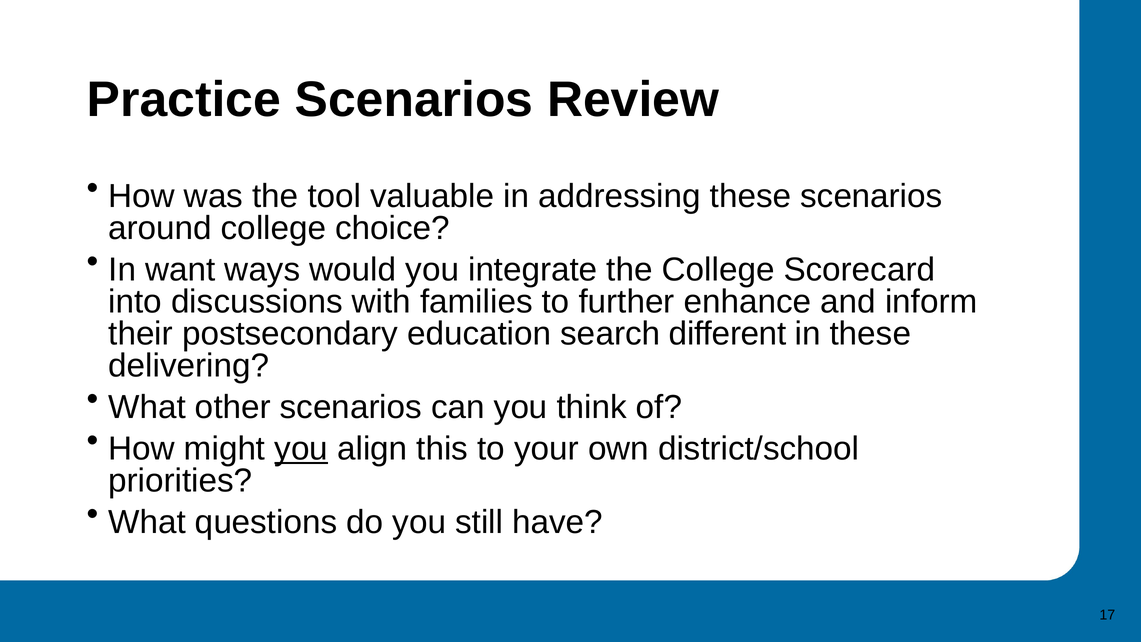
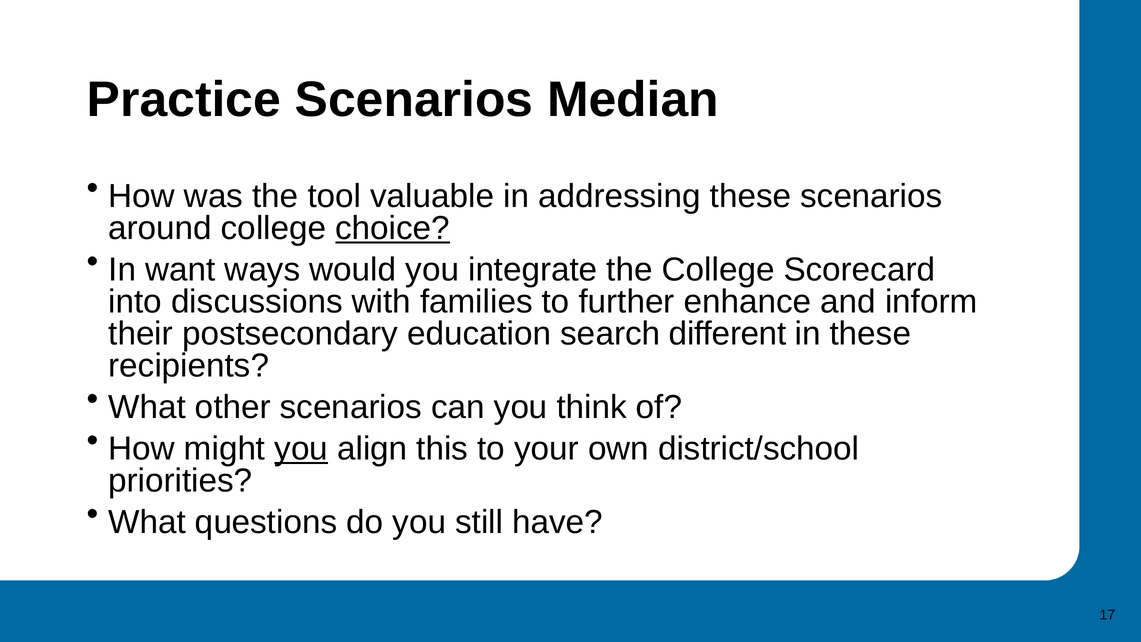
Review: Review -> Median
choice underline: none -> present
delivering: delivering -> recipients
